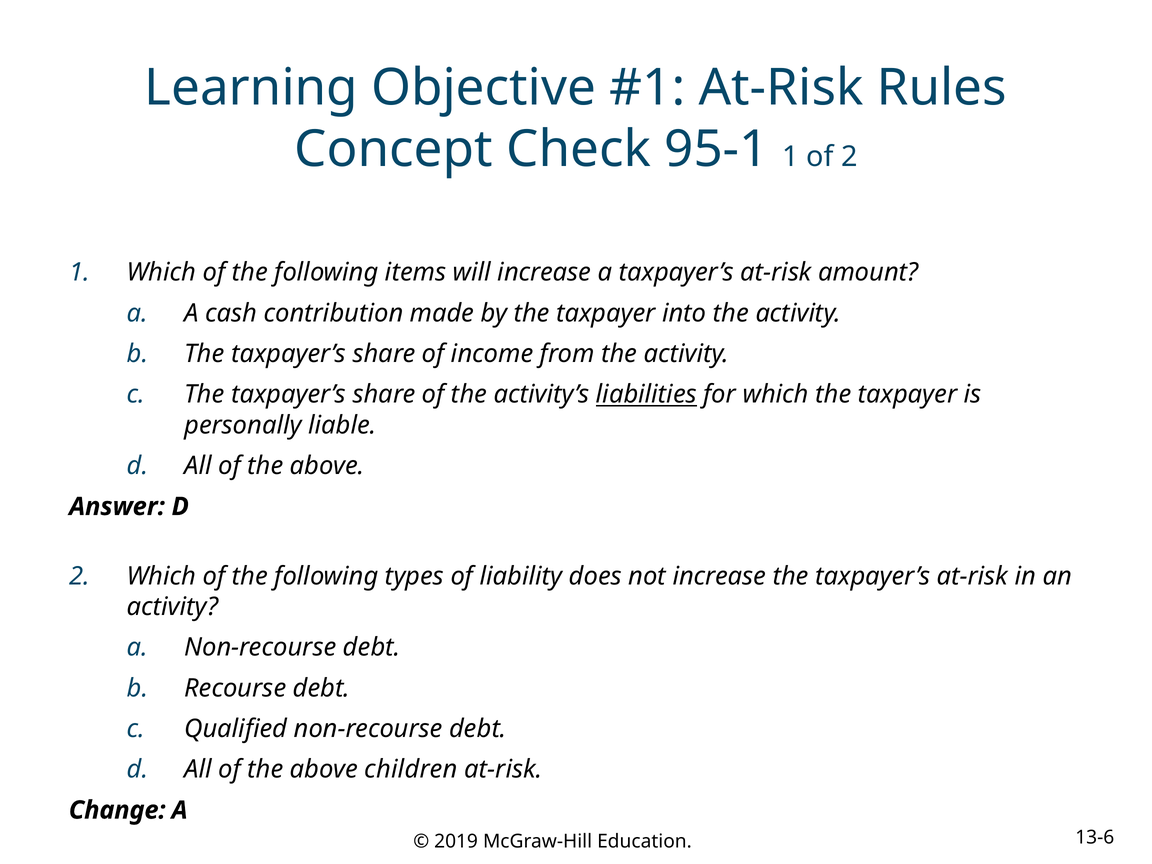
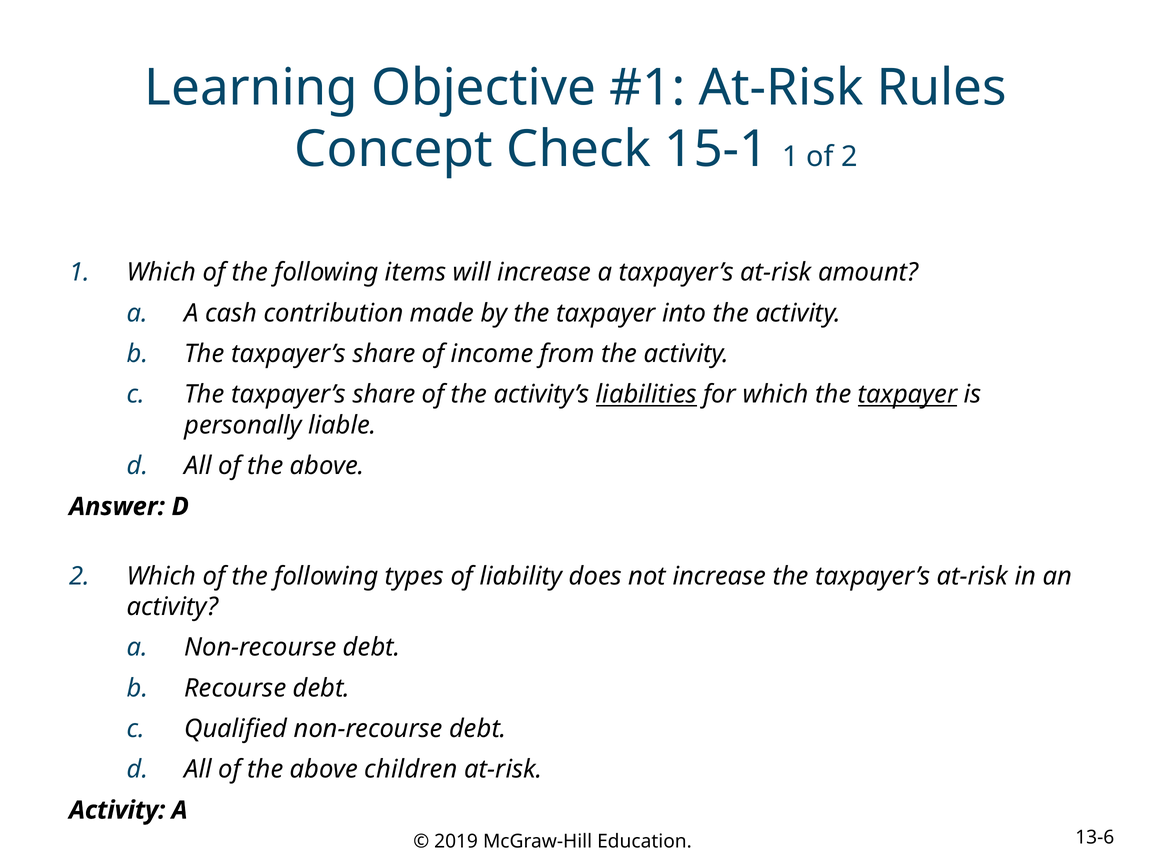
95-1: 95-1 -> 15-1
taxpayer at (908, 395) underline: none -> present
Change at (117, 810): Change -> Activity
